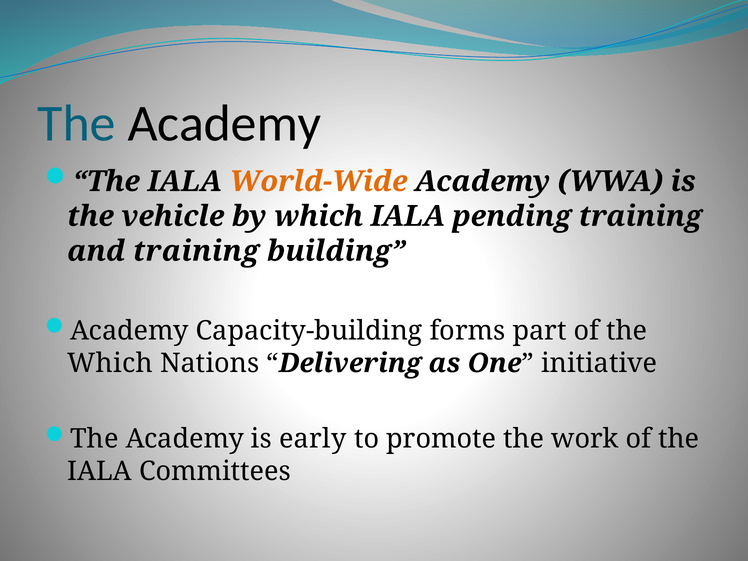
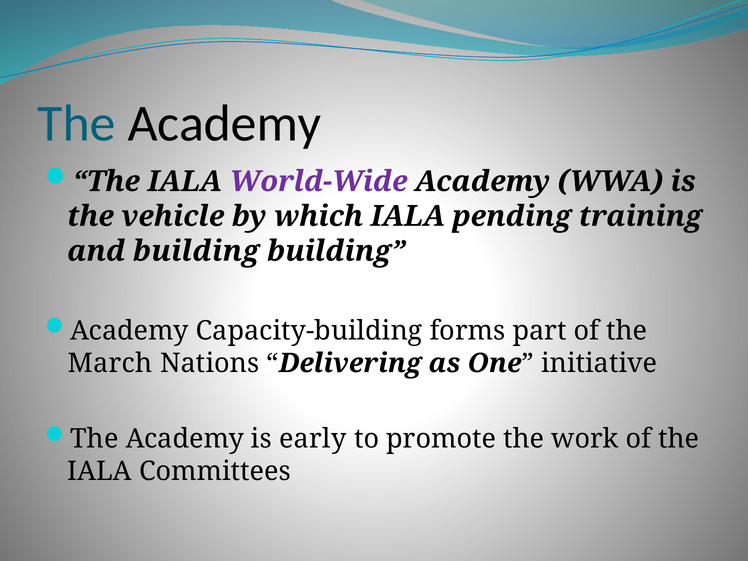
World-Wide colour: orange -> purple
and training: training -> building
Which at (110, 363): Which -> March
